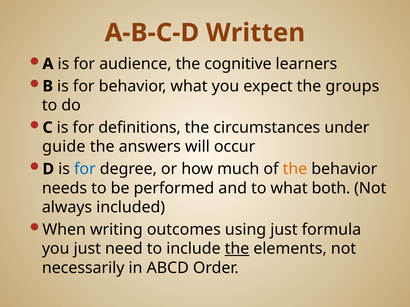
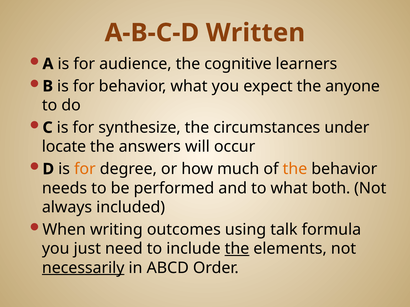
groups: groups -> anyone
definitions: definitions -> synthesize
guide: guide -> locate
for at (85, 169) colour: blue -> orange
using just: just -> talk
necessarily underline: none -> present
